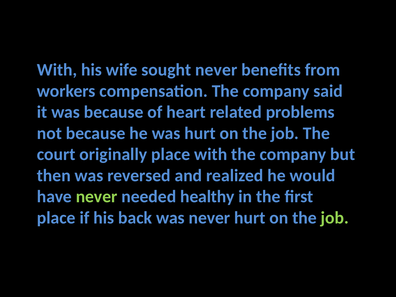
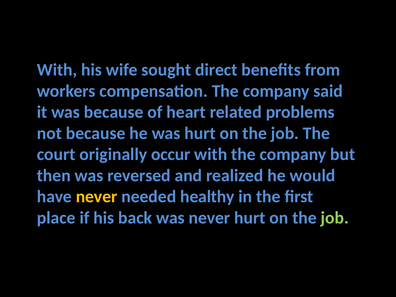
sought never: never -> direct
originally place: place -> occur
never at (97, 197) colour: light green -> yellow
